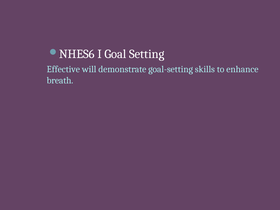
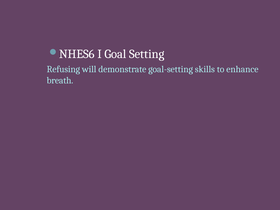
Effective: Effective -> Refusing
